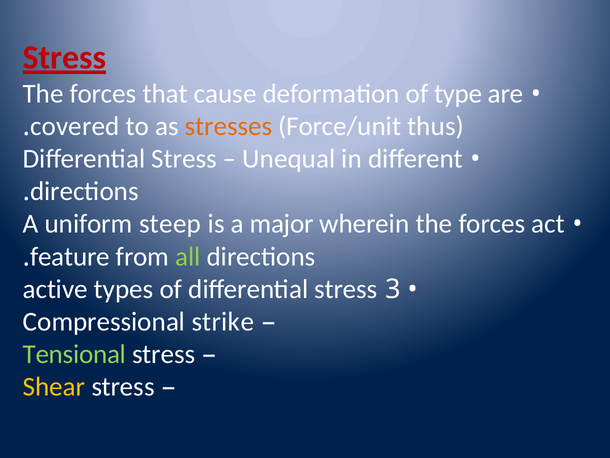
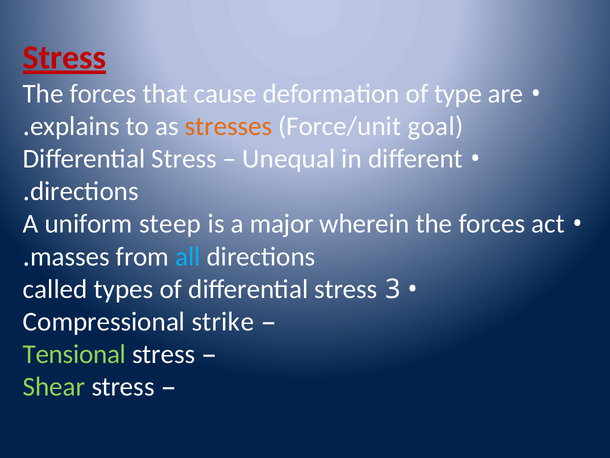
covered: covered -> explains
thus: thus -> goal
feature: feature -> masses
all colour: light green -> light blue
active: active -> called
Shear colour: yellow -> light green
